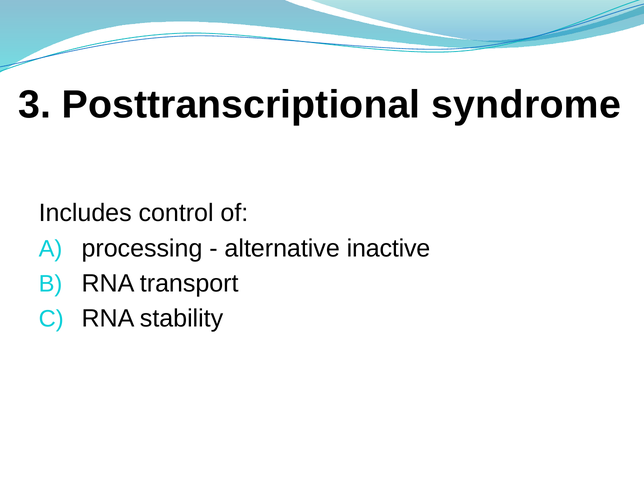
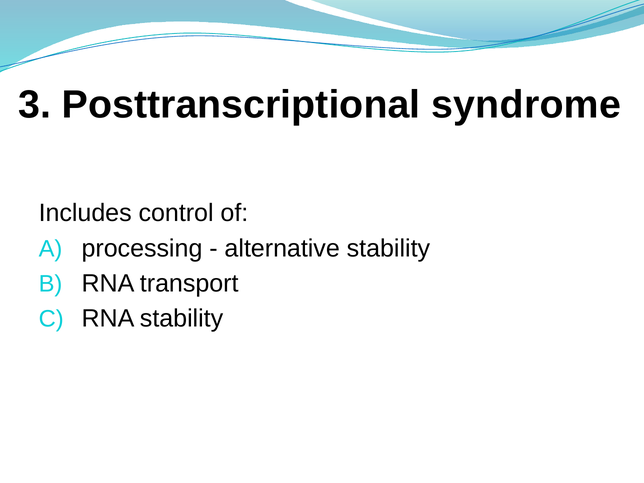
alternative inactive: inactive -> stability
